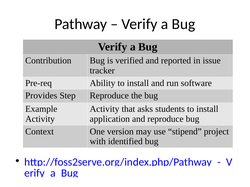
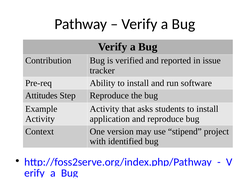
Provides: Provides -> Attitudes
